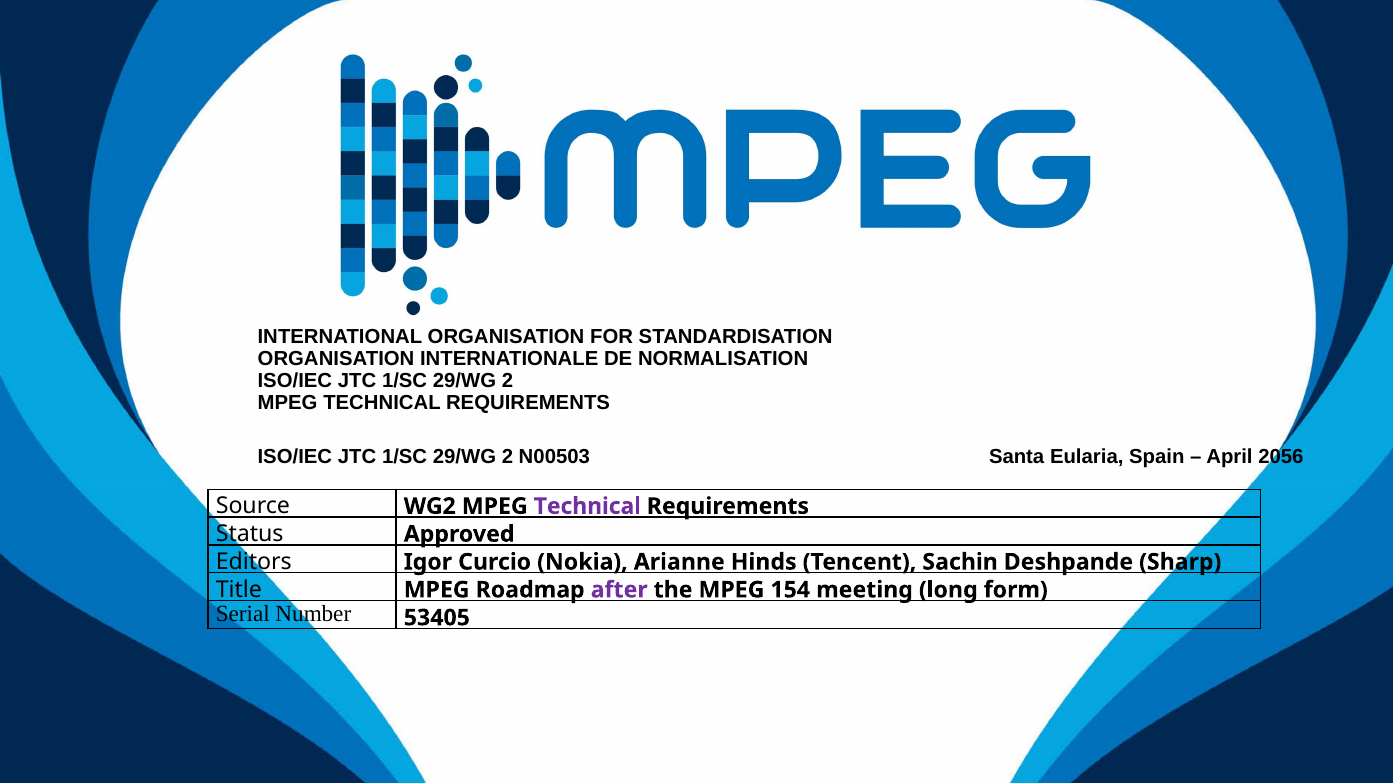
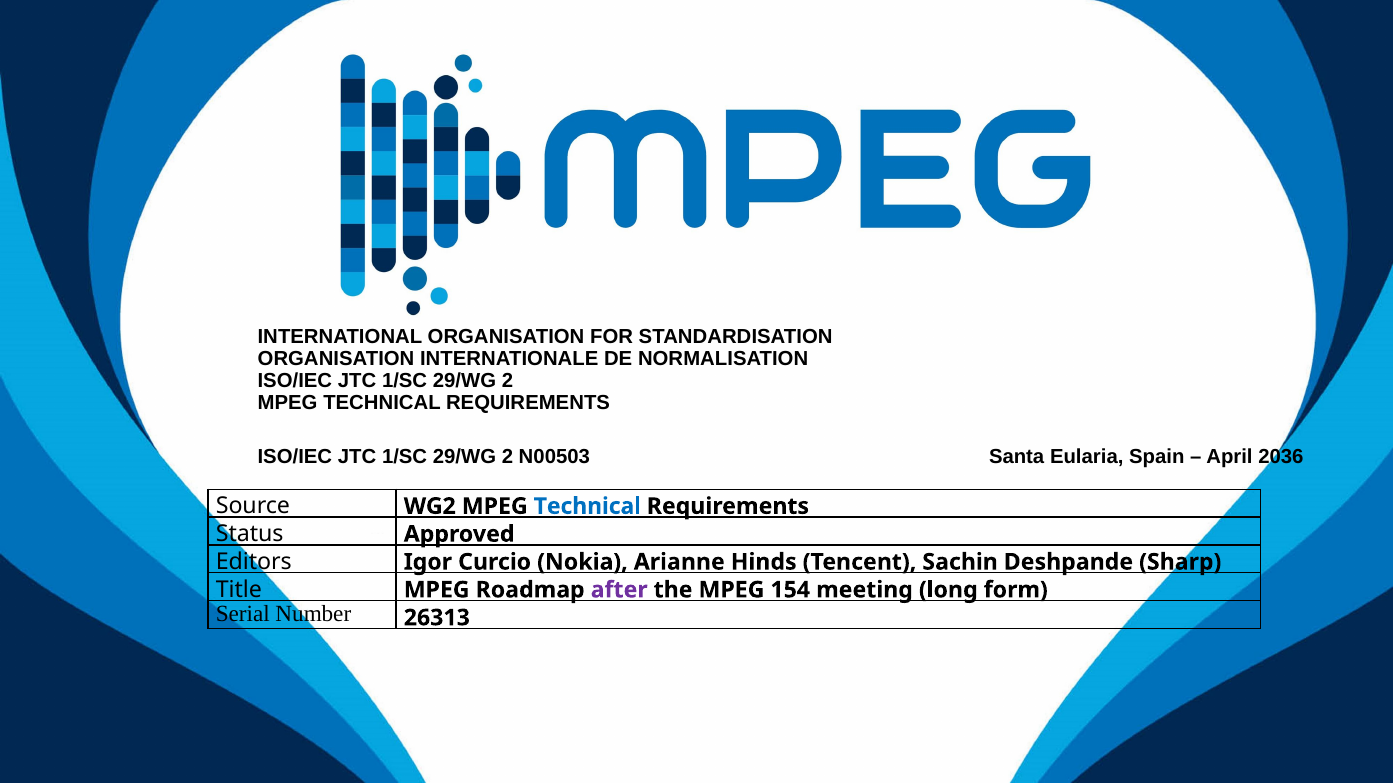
2056: 2056 -> 2036
Technical at (587, 507) colour: purple -> blue
53405: 53405 -> 26313
